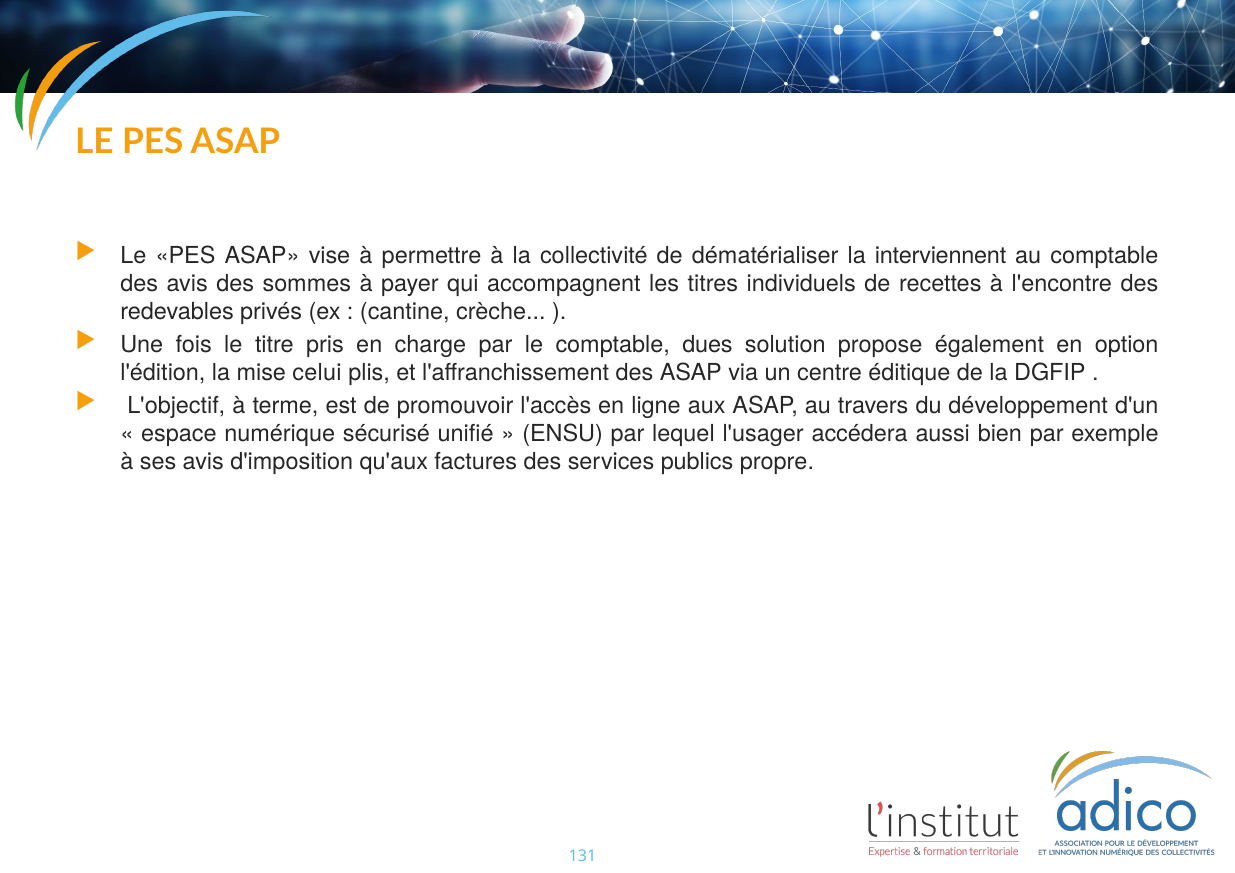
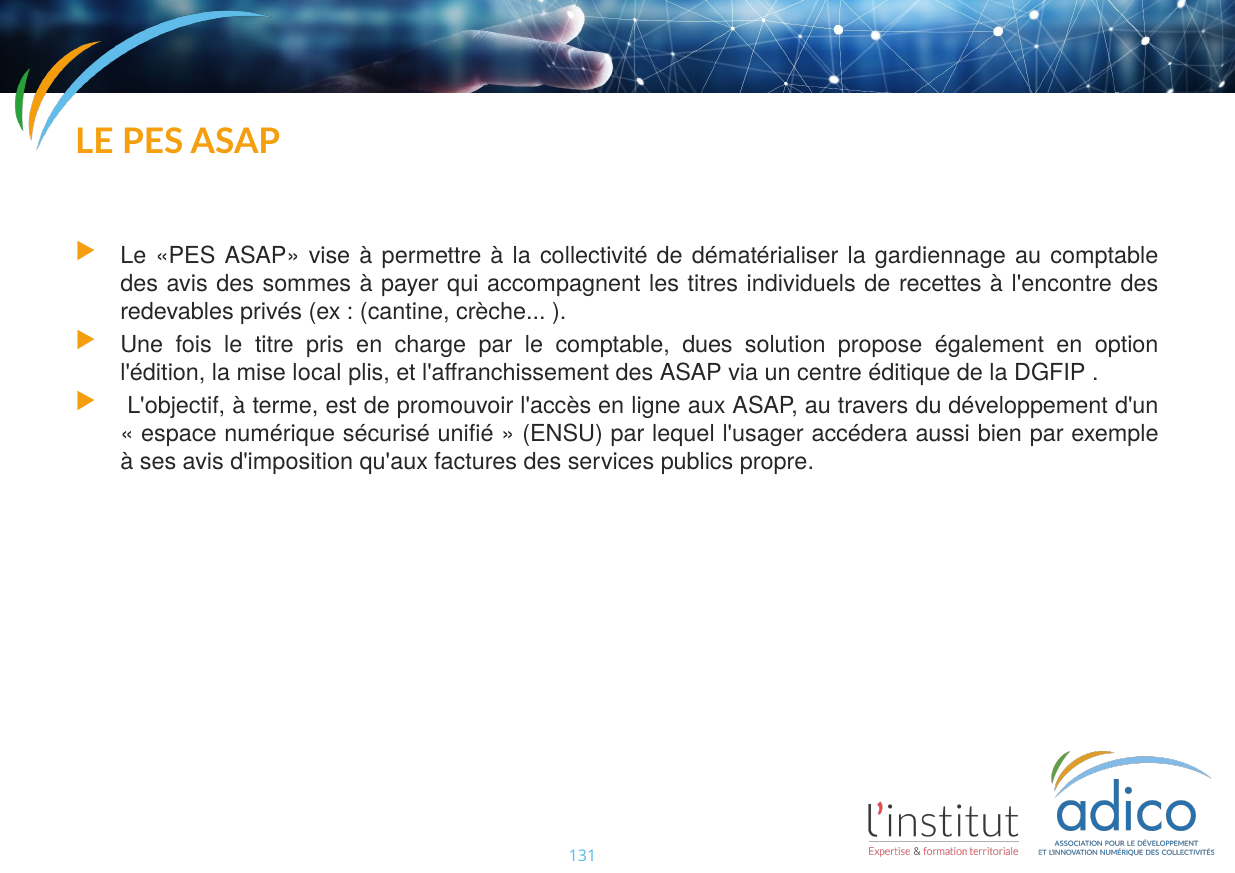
interviennent: interviennent -> gardiennage
celui: celui -> local
